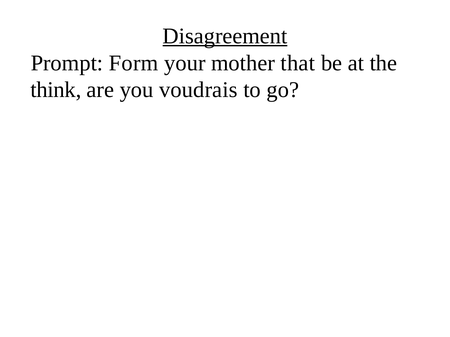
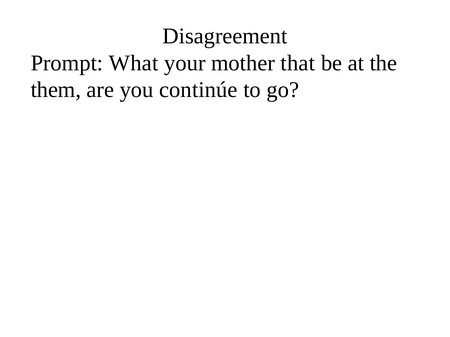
Disagreement underline: present -> none
Form: Form -> What
think: think -> them
voudrais: voudrais -> continúe
